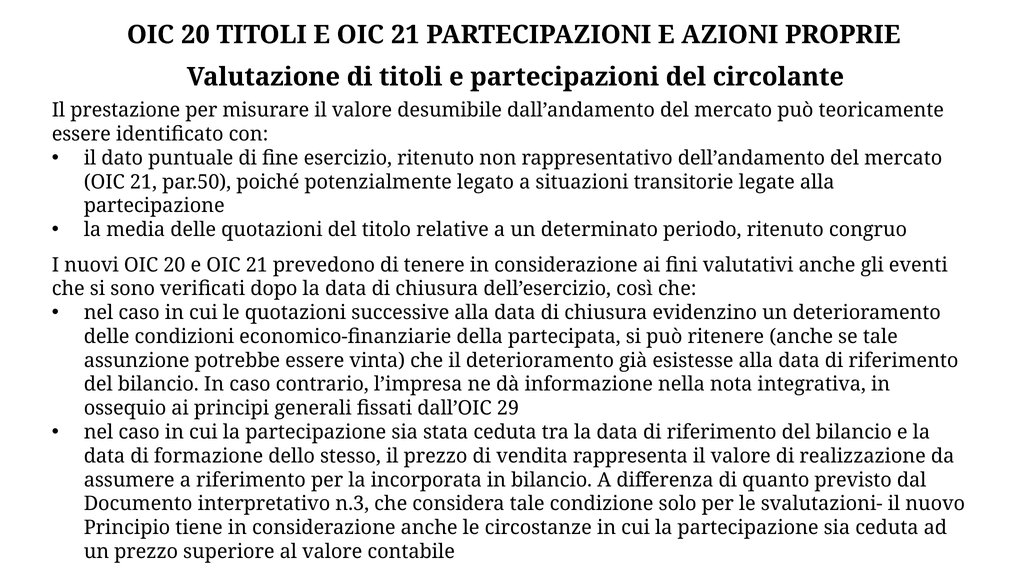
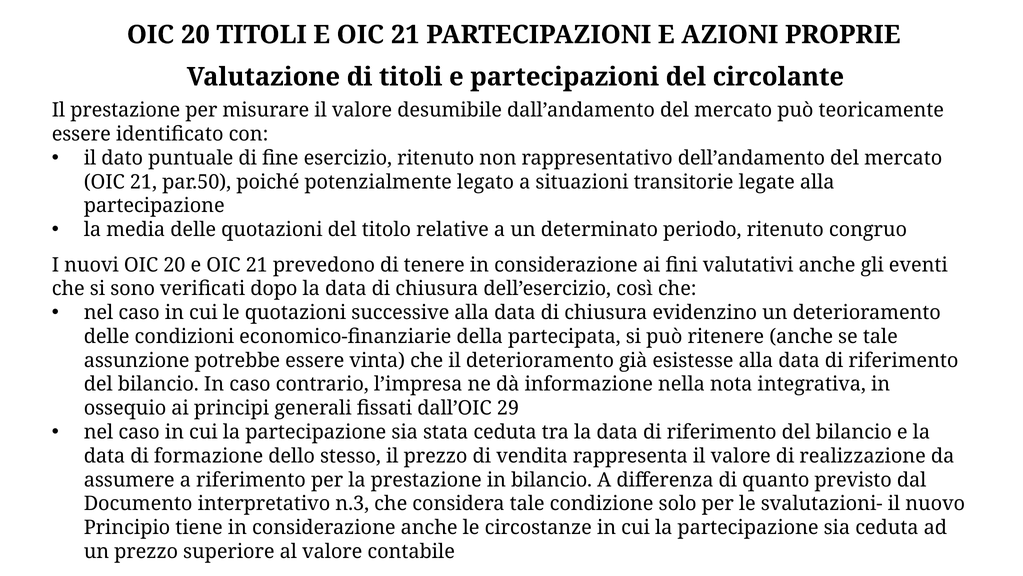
la incorporata: incorporata -> prestazione
